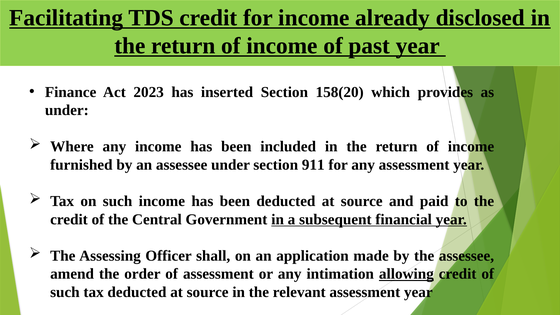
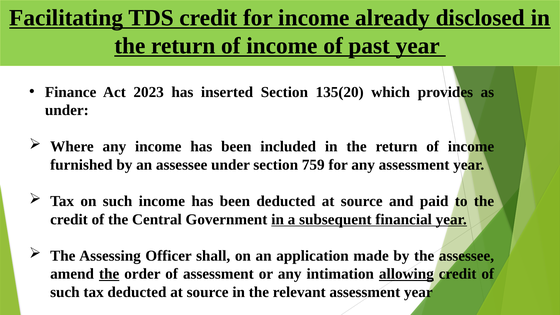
158(20: 158(20 -> 135(20
911: 911 -> 759
the at (109, 274) underline: none -> present
